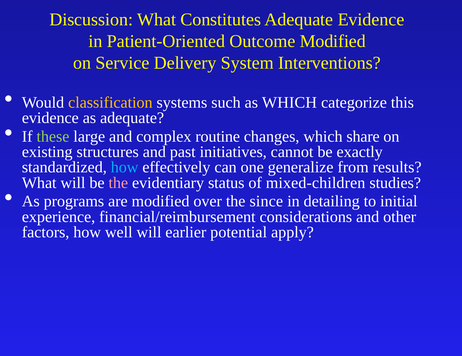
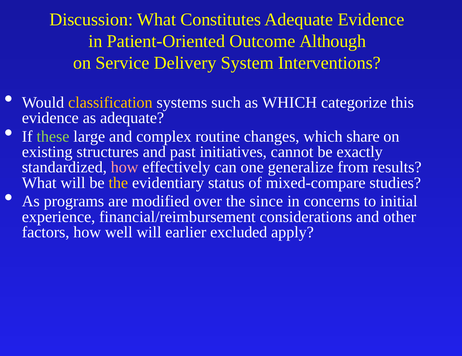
Outcome Modified: Modified -> Although
how at (125, 167) colour: light blue -> pink
the at (118, 183) colour: pink -> yellow
mixed-children: mixed-children -> mixed-compare
detailing: detailing -> concerns
potential: potential -> excluded
